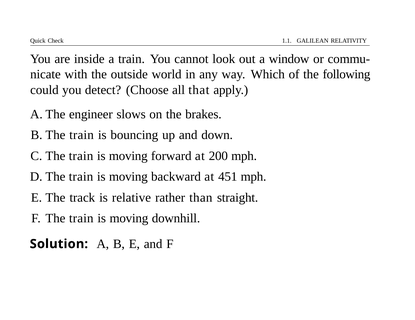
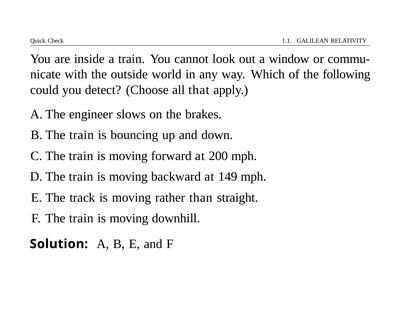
451: 451 -> 149
track is relative: relative -> moving
